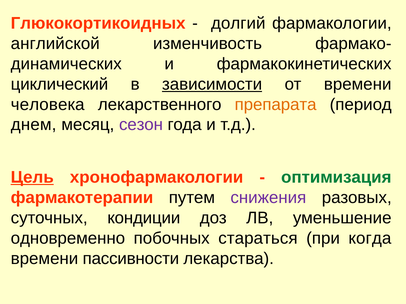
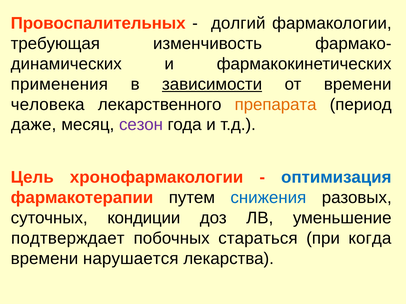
Глюкокортикоидных: Глюкокортикоидных -> Провоспалительных
английской: английской -> требующая
циклический: циклический -> применения
днем: днем -> даже
Цель underline: present -> none
оптимизация colour: green -> blue
снижения colour: purple -> blue
одновременно: одновременно -> подтверждает
пассивности: пассивности -> нарушается
